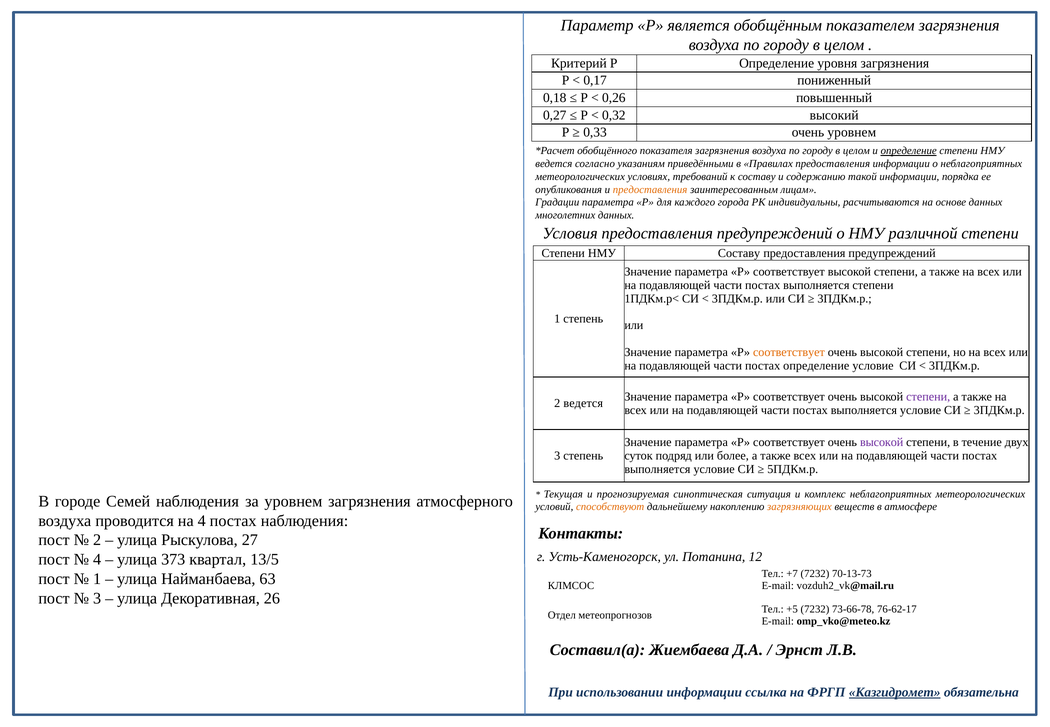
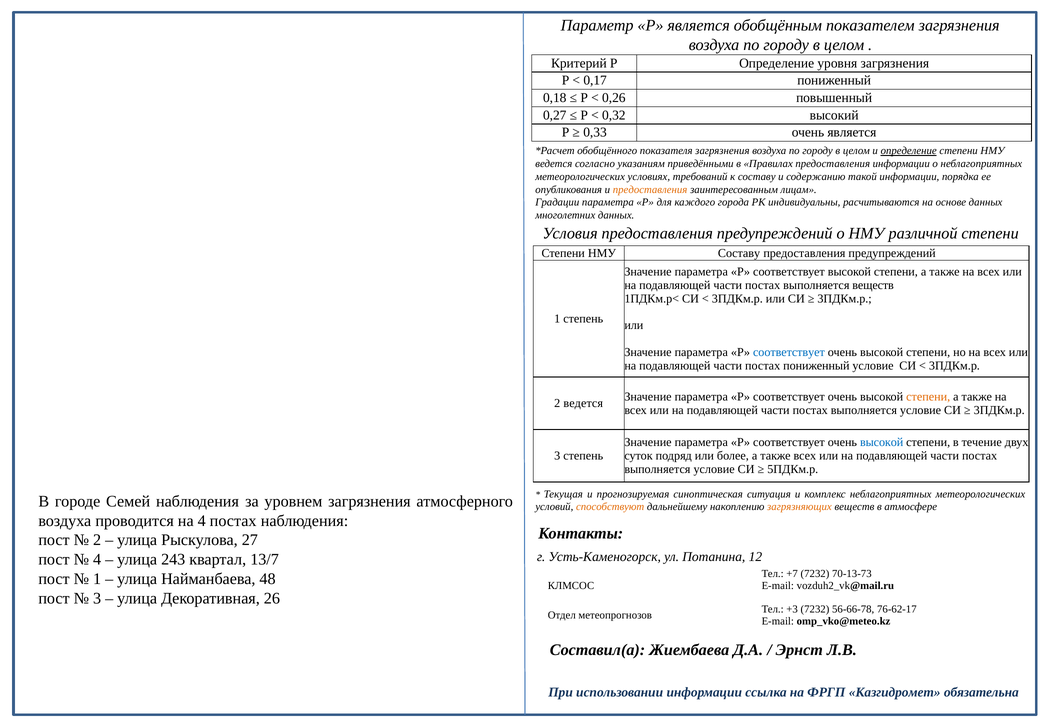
очень уровнем: уровнем -> является
выполняется степени: степени -> веществ
соответствует at (789, 352) colour: orange -> blue
постах определение: определение -> пониженный
степени at (928, 397) colour: purple -> orange
высокой at (882, 442) colour: purple -> blue
373: 373 -> 243
13/5: 13/5 -> 13/7
63: 63 -> 48
+5: +5 -> +3
73-66-78: 73-66-78 -> 56-66-78
Казгидромет underline: present -> none
